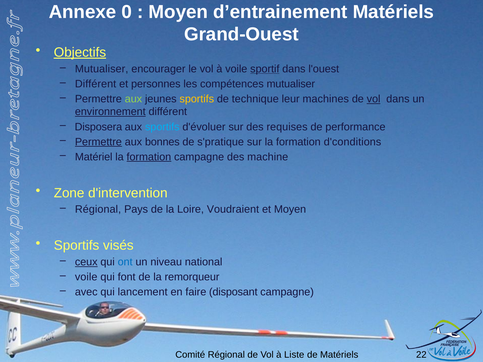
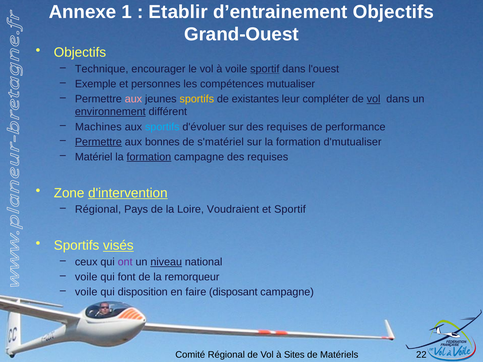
0: 0 -> 1
Moyen at (178, 12): Moyen -> Etablir
d’entrainement Matériels: Matériels -> Objectifs
Objectifs at (80, 53) underline: present -> none
Mutualiser at (102, 69): Mutualiser -> Technique
Différent at (96, 84): Différent -> Exemple
aux at (133, 99) colour: light green -> pink
technique: technique -> existantes
machines: machines -> compléter
Disposera: Disposera -> Machines
s'pratique: s'pratique -> s'matériel
d'conditions: d'conditions -> d'mutualiser
campagne des machine: machine -> requises
d'intervention underline: none -> present
et Moyen: Moyen -> Sportif
visés underline: none -> present
ceux underline: present -> none
ont colour: blue -> purple
niveau underline: none -> present
avec at (86, 292): avec -> voile
lancement: lancement -> disposition
Liste: Liste -> Sites
